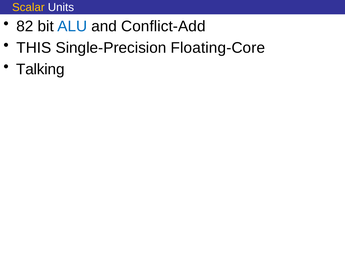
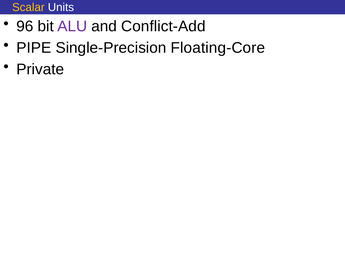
82: 82 -> 96
ALU colour: blue -> purple
THIS: THIS -> PIPE
Talking: Talking -> Private
